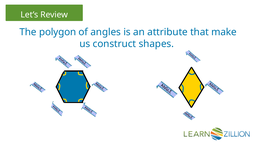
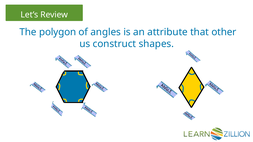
make: make -> other
